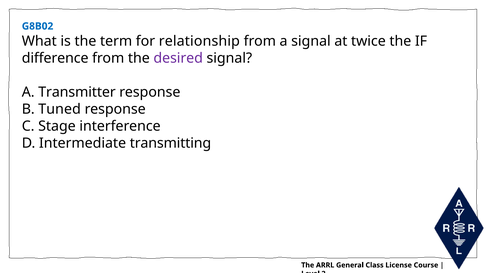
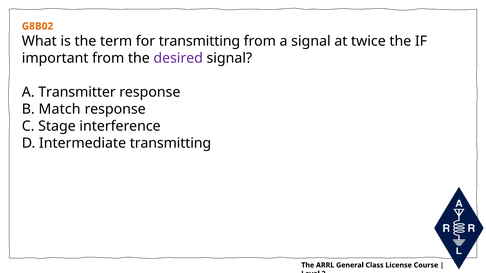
G8B02 colour: blue -> orange
for relationship: relationship -> transmitting
difference: difference -> important
Tuned: Tuned -> Match
